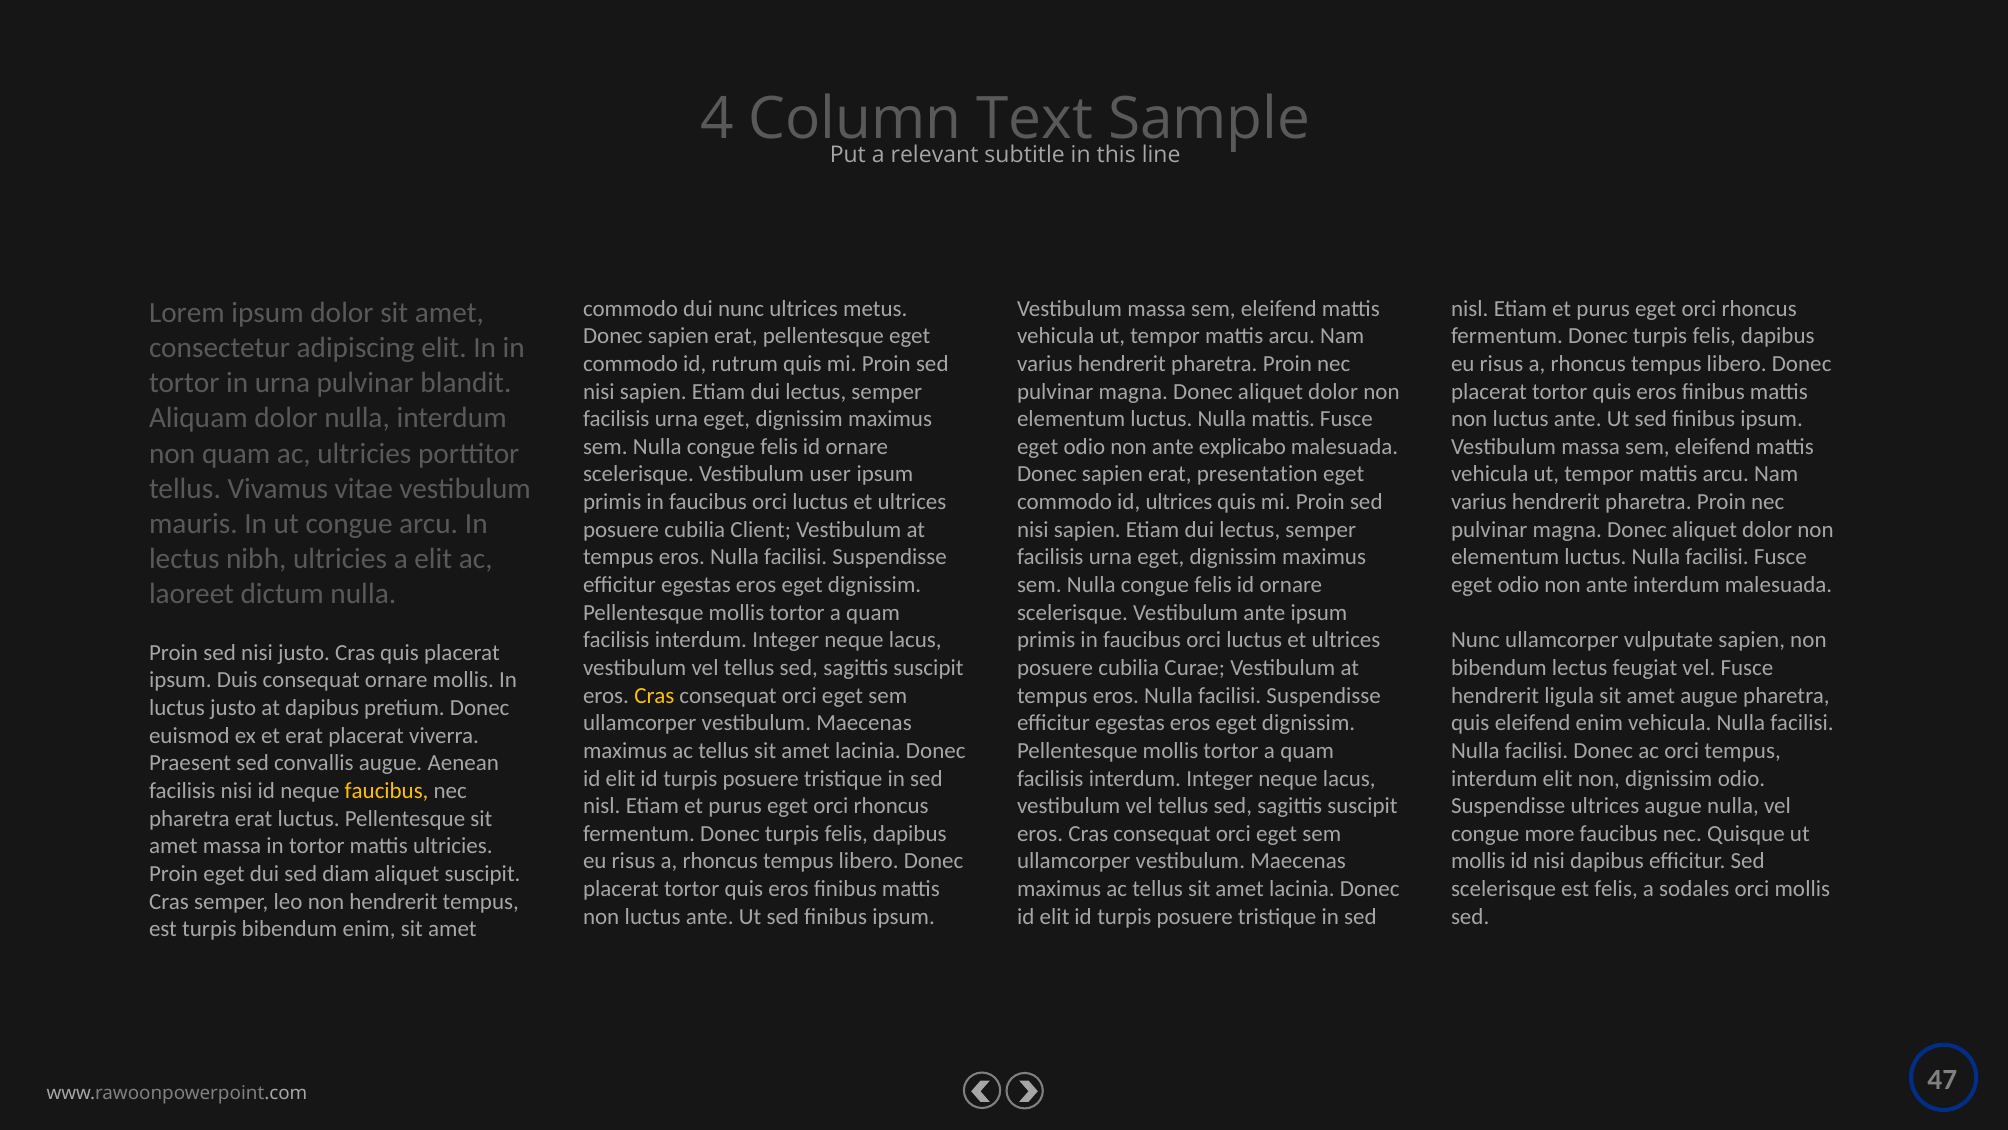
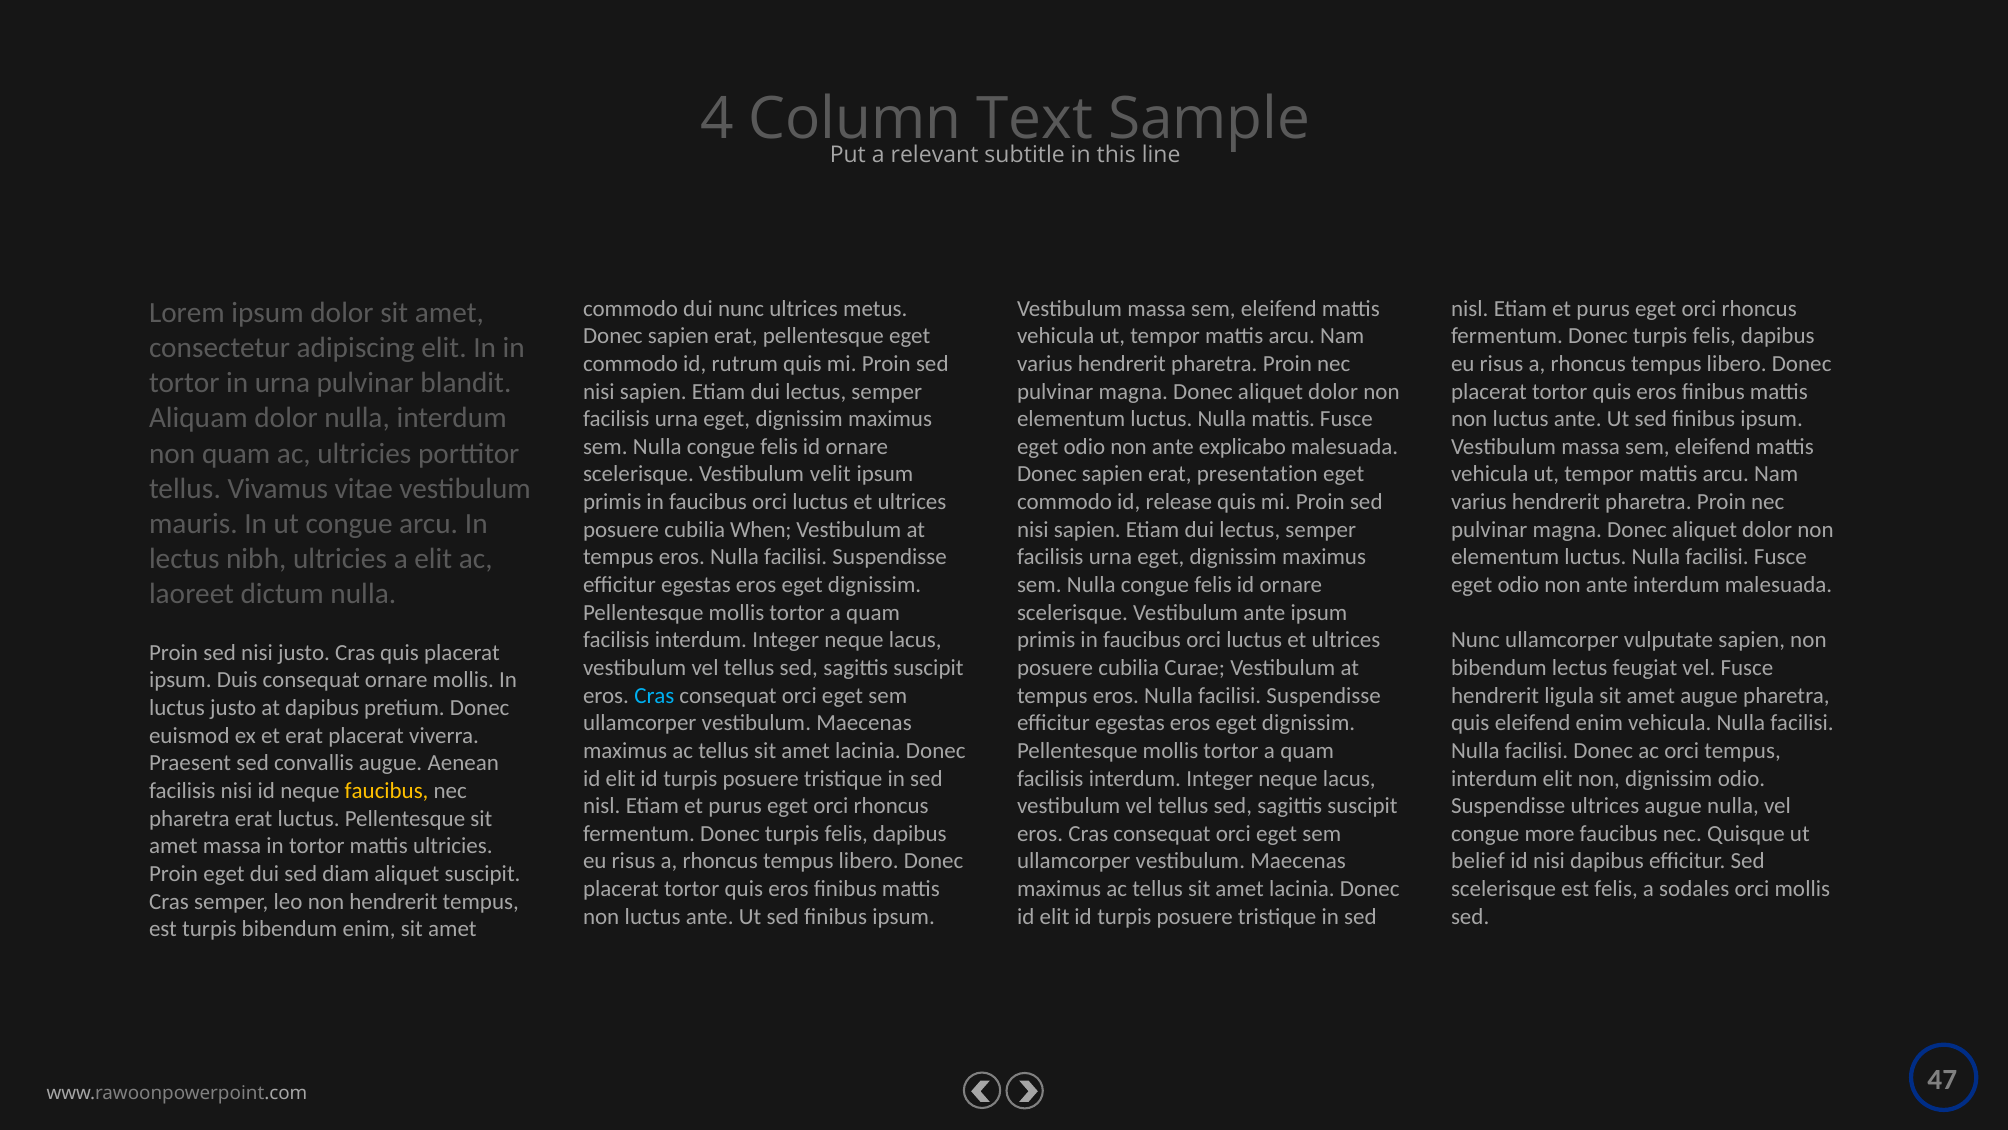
user: user -> velit
id ultrices: ultrices -> release
Client: Client -> When
Cras at (654, 695) colour: yellow -> light blue
mollis at (1478, 861): mollis -> belief
